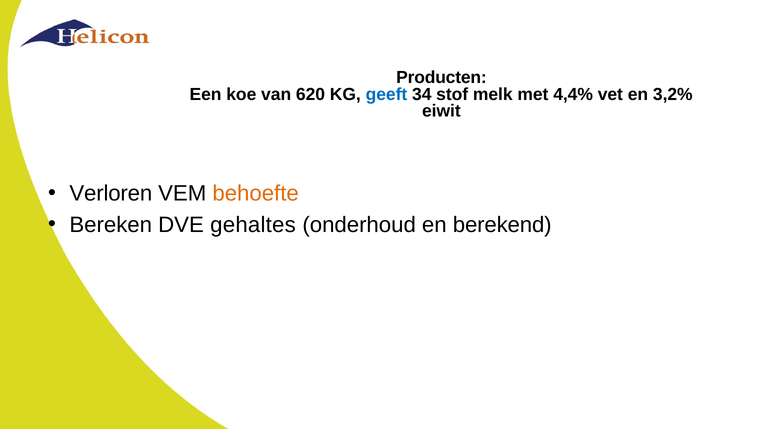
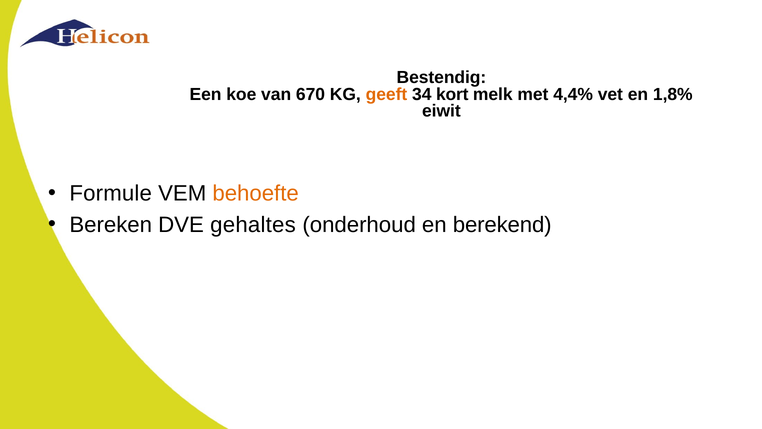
Producten: Producten -> Bestendig
620: 620 -> 670
geeft colour: blue -> orange
stof: stof -> kort
3,2%: 3,2% -> 1,8%
Verloren: Verloren -> Formule
